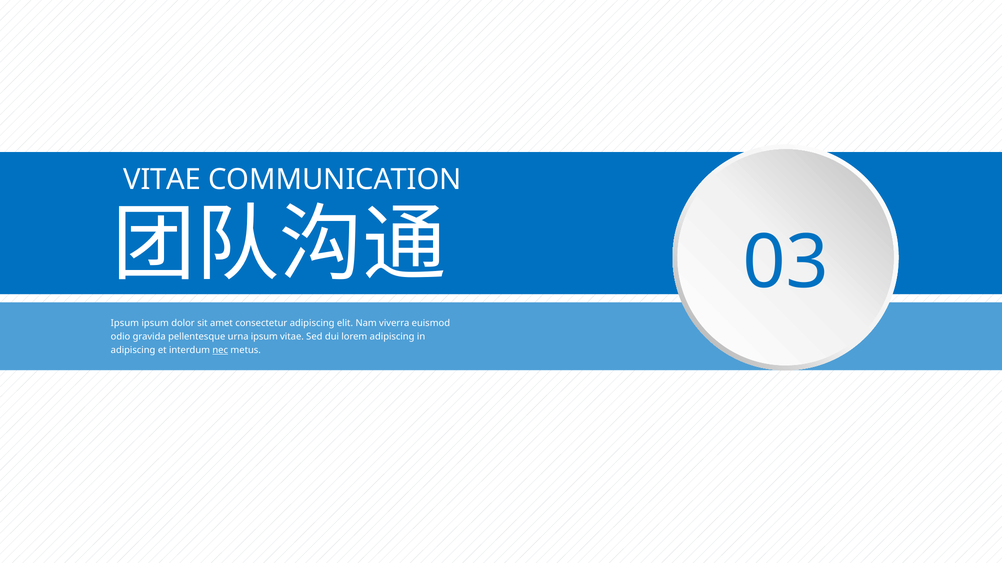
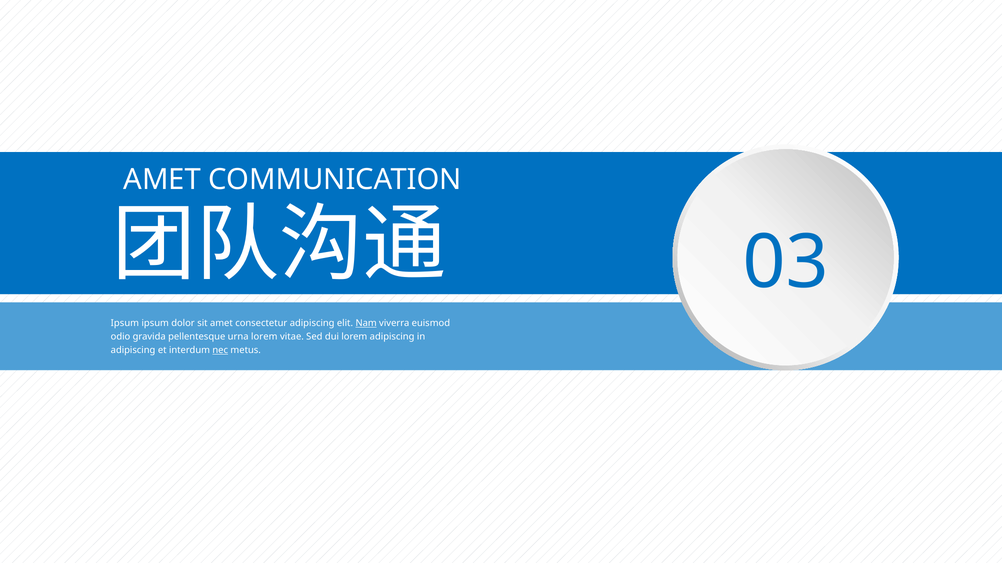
VITAE at (162, 180): VITAE -> AMET
Nam underline: none -> present
urna ipsum: ipsum -> lorem
